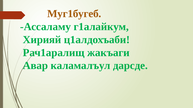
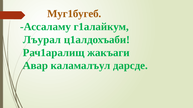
Хирияй: Хирияй -> Лъурал
